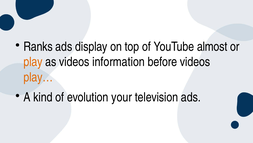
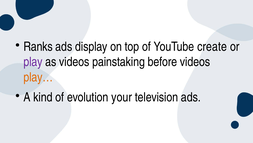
almost: almost -> create
play colour: orange -> purple
information: information -> painstaking
